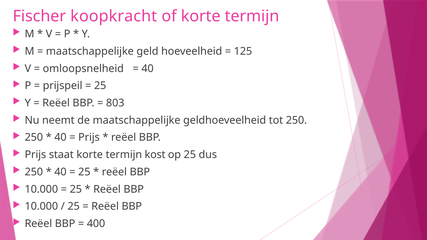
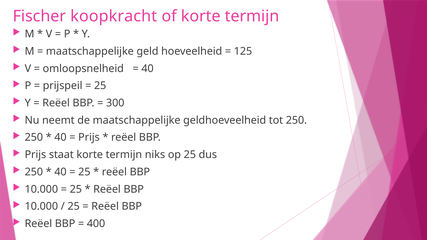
803: 803 -> 300
kost: kost -> niks
